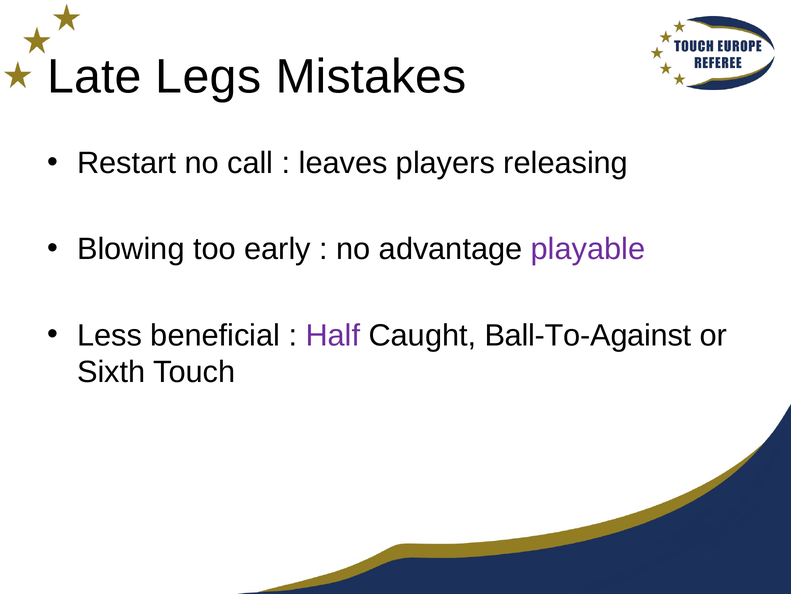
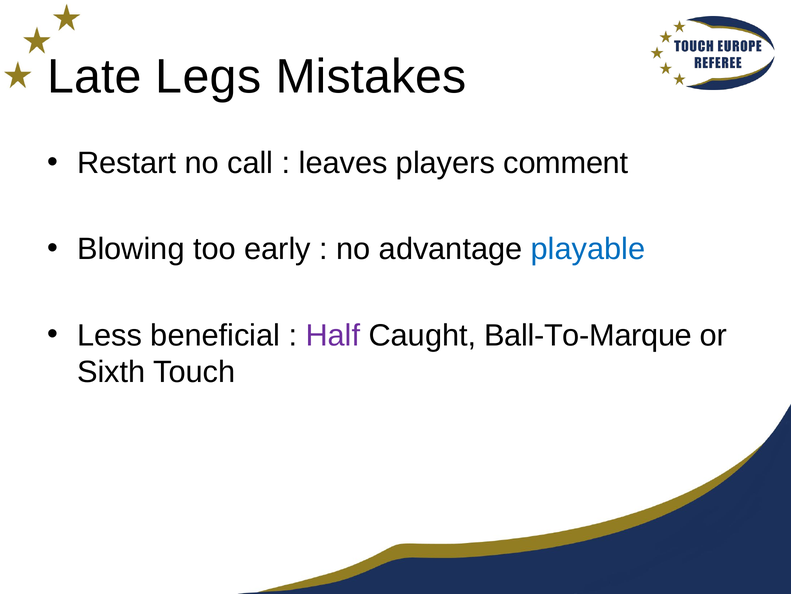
releasing: releasing -> comment
playable colour: purple -> blue
Ball-To-Against: Ball-To-Against -> Ball-To-Marque
